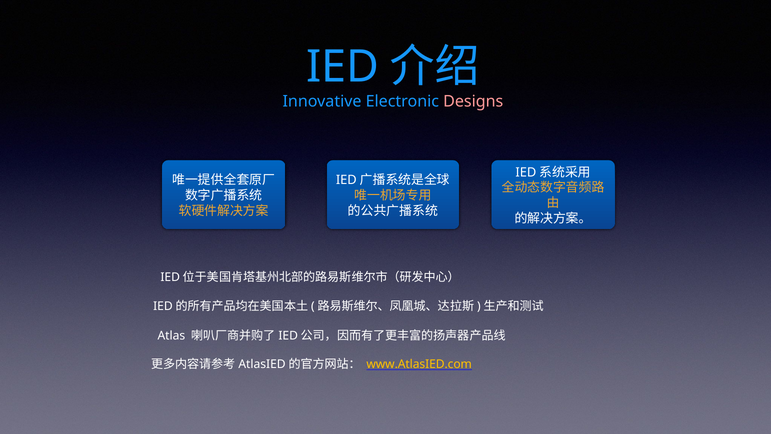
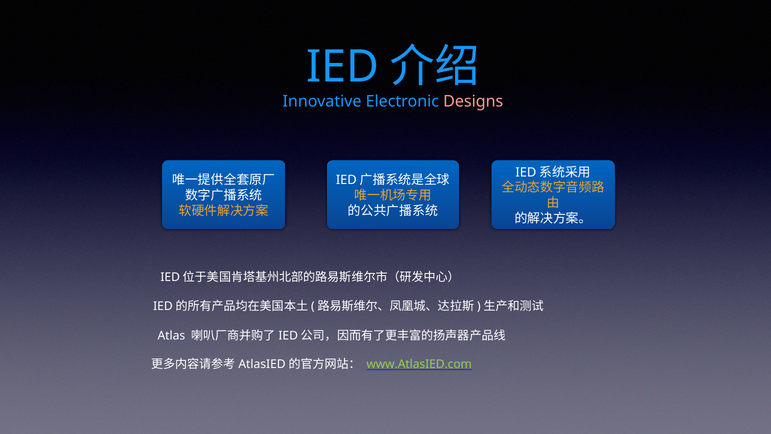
www.AtlasIED.com colour: yellow -> light green
